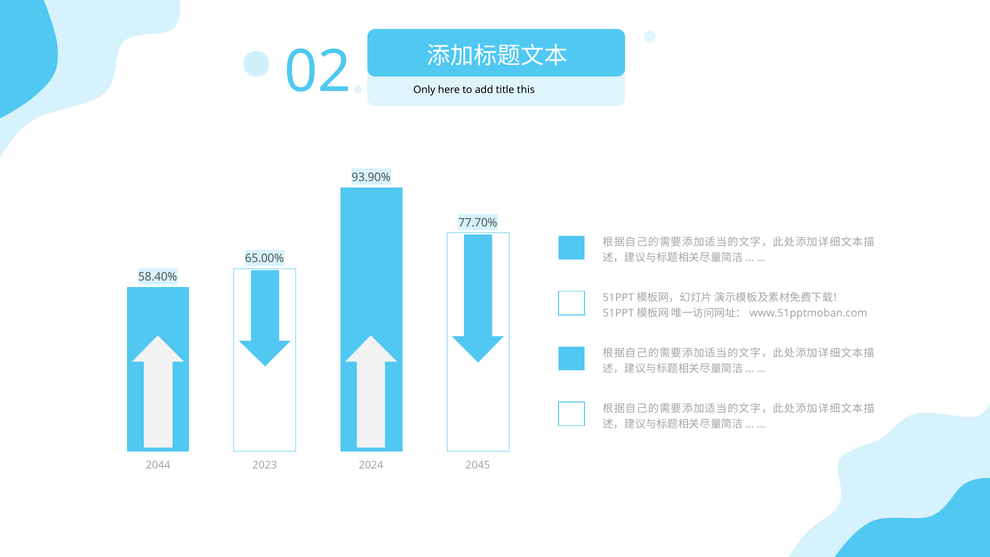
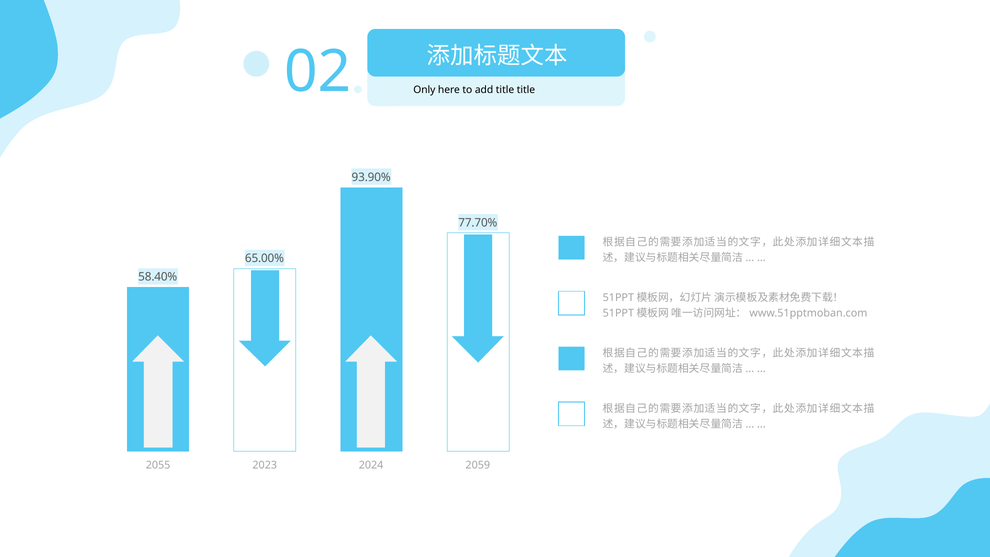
title this: this -> title
2044: 2044 -> 2055
2045: 2045 -> 2059
